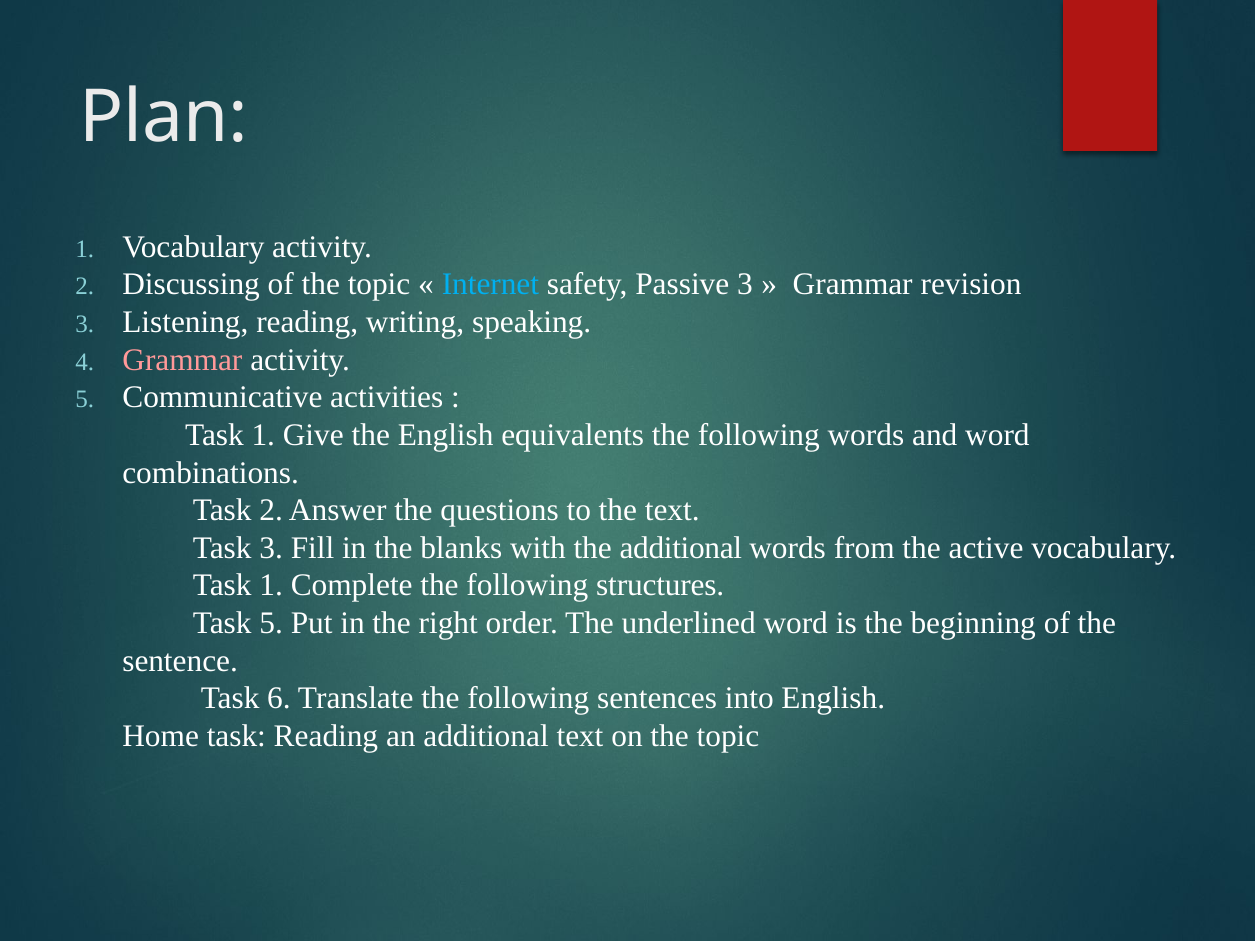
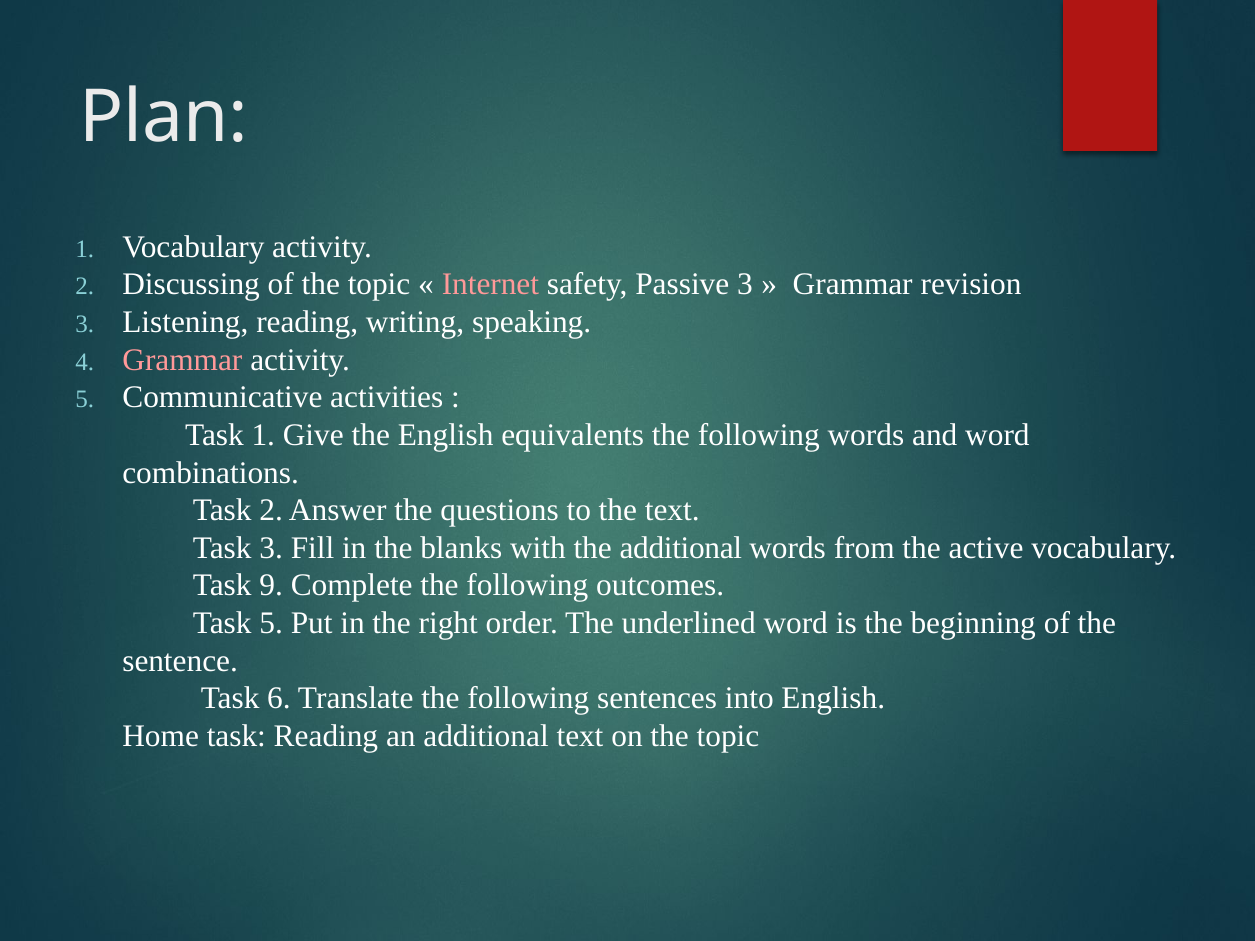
Internet colour: light blue -> pink
1 at (271, 586): 1 -> 9
structures: structures -> outcomes
